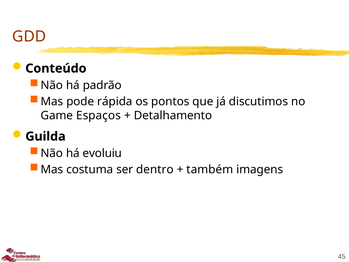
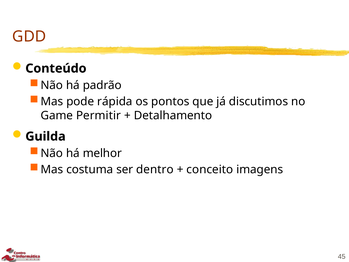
Espaços: Espaços -> Permitir
evoluiu: evoluiu -> melhor
também: também -> conceito
